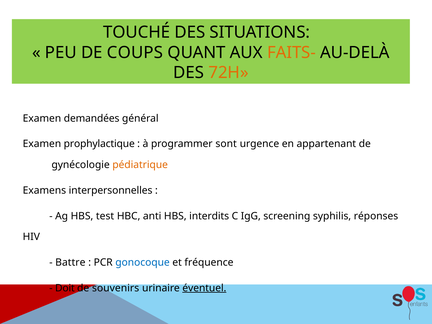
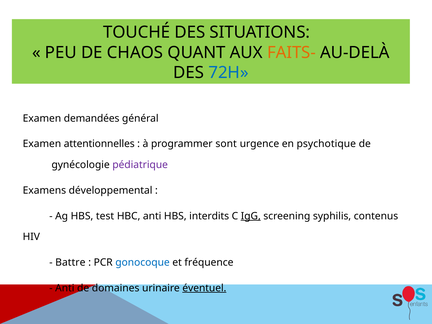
COUPS: COUPS -> CHAOS
72H colour: orange -> blue
prophylactique: prophylactique -> attentionnelles
appartenant: appartenant -> psychotique
pédiatrique colour: orange -> purple
interpersonnelles: interpersonnelles -> développemental
IgG underline: none -> present
réponses: réponses -> contenus
Doit at (65, 288): Doit -> Anti
souvenirs: souvenirs -> domaines
